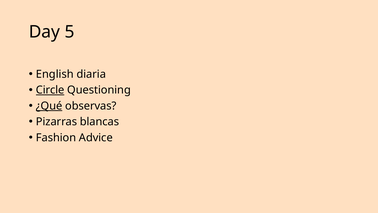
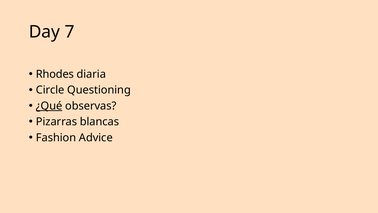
5: 5 -> 7
English: English -> Rhodes
Circle underline: present -> none
